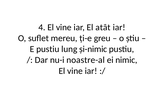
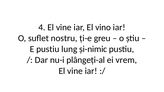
atât: atât -> vino
mereu: mereu -> nostru
noastre-al: noastre-al -> plângeți-al
nimic: nimic -> vrem
